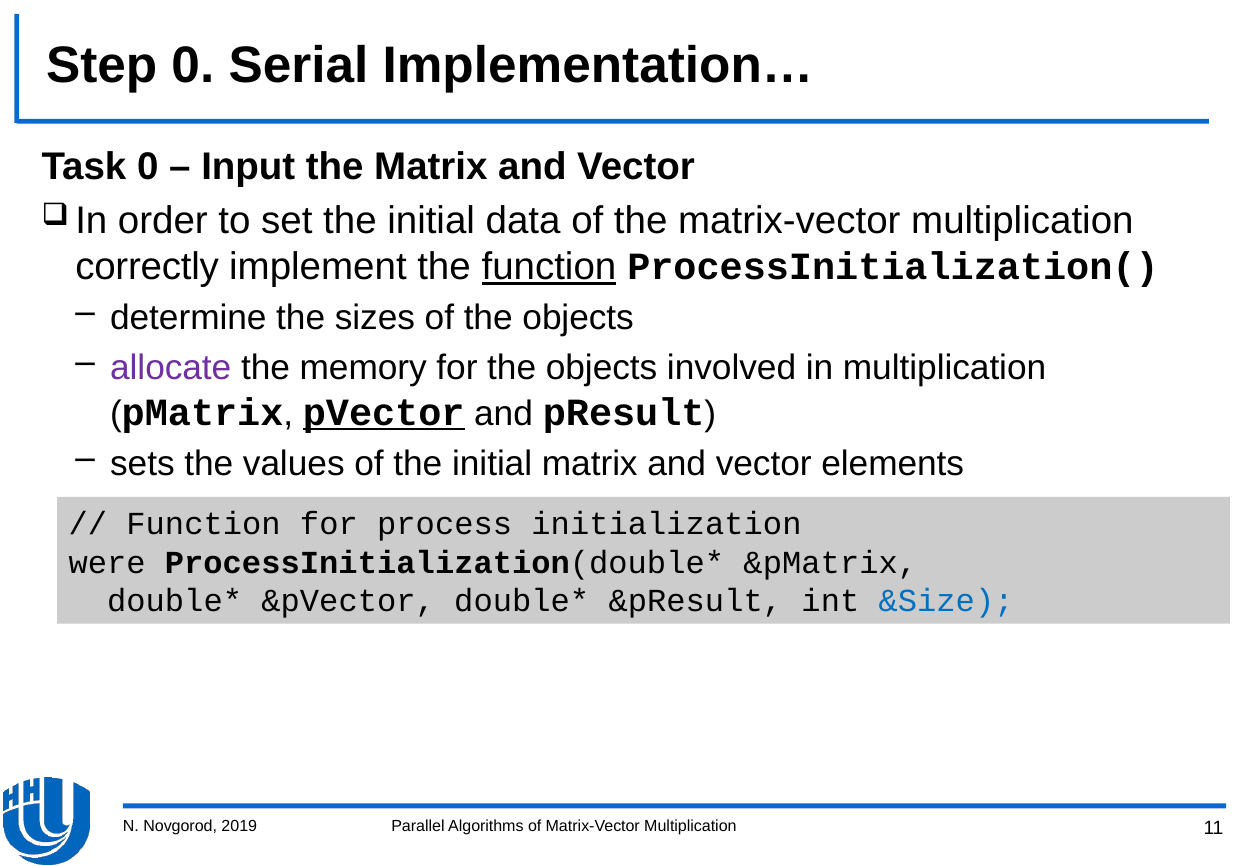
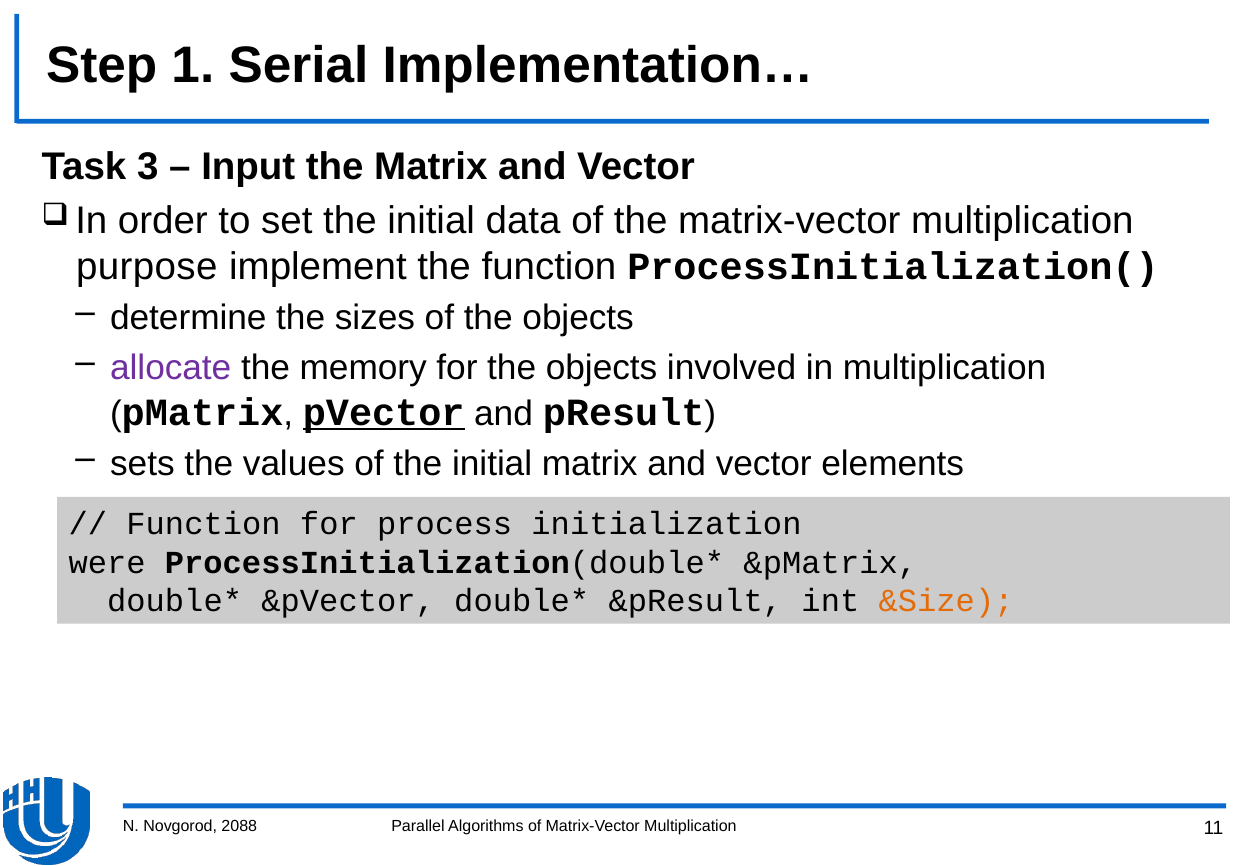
Step 0: 0 -> 1
Task 0: 0 -> 3
correctly: correctly -> purpose
function at (549, 267) underline: present -> none
&Size colour: blue -> orange
2019: 2019 -> 2088
